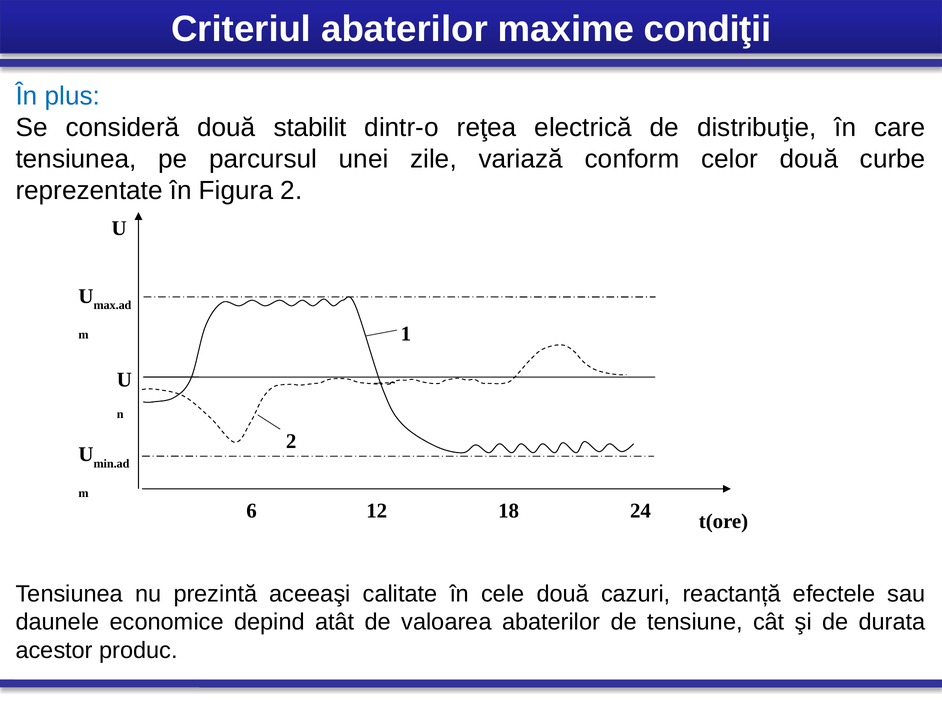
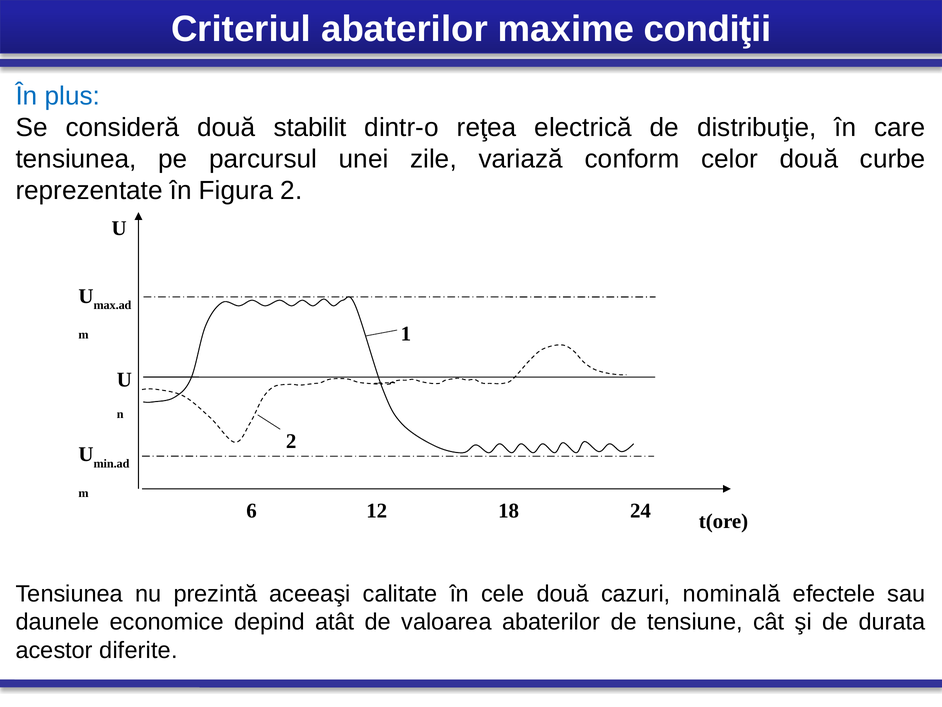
reactanță: reactanță -> nominală
produc: produc -> diferite
